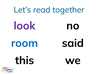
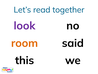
room colour: blue -> orange
